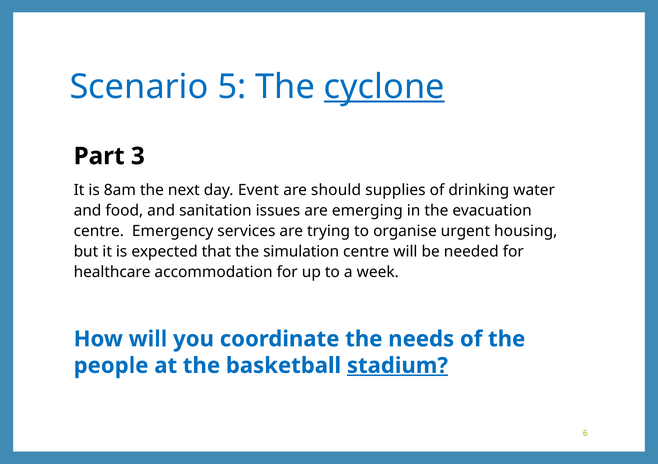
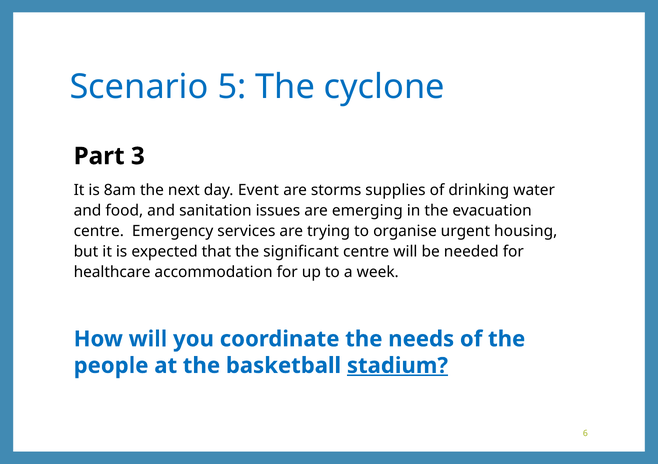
cyclone underline: present -> none
should: should -> storms
simulation: simulation -> significant
